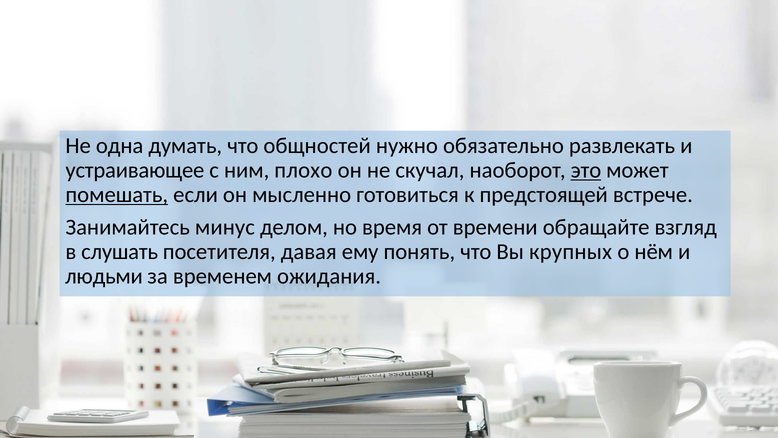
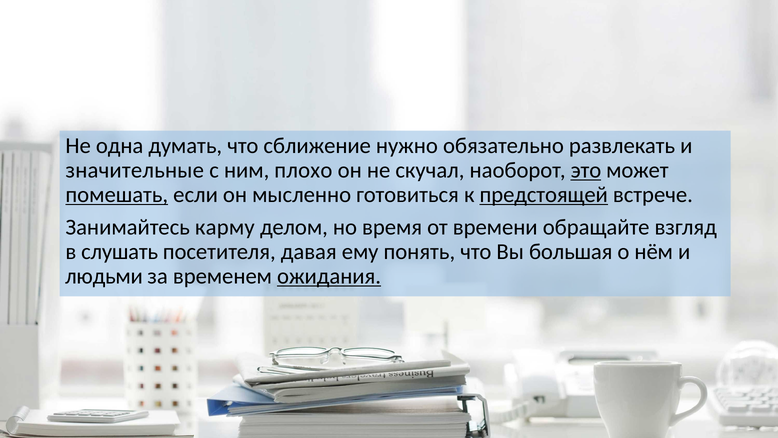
общностей: общностей -> сближение
устраивающее: устраивающее -> значительные
предстоящей underline: none -> present
минус: минус -> карму
крупных: крупных -> большая
ожидания underline: none -> present
